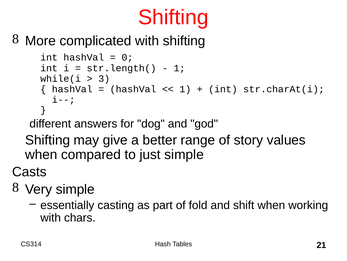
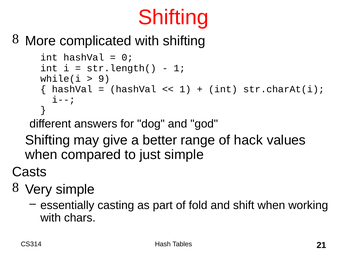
3: 3 -> 9
story: story -> hack
